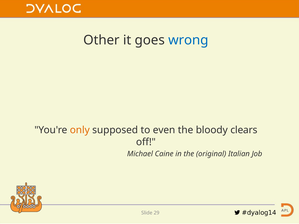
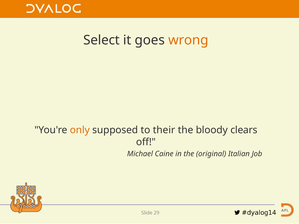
Other: Other -> Select
wrong colour: blue -> orange
even: even -> their
